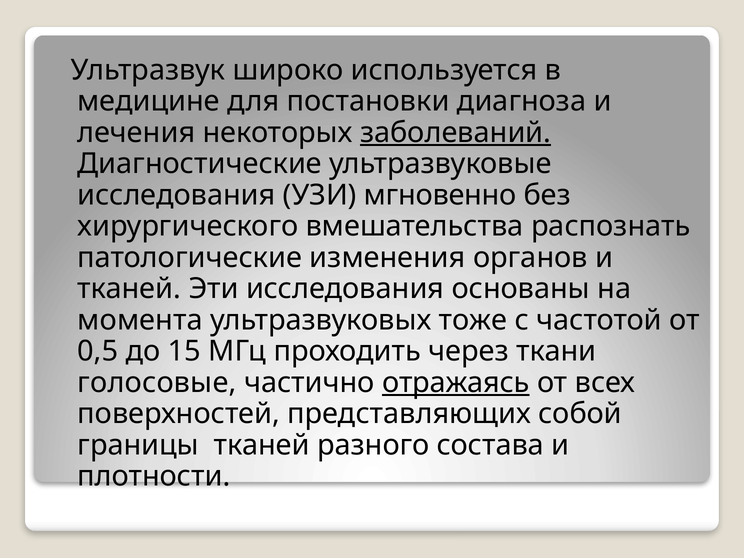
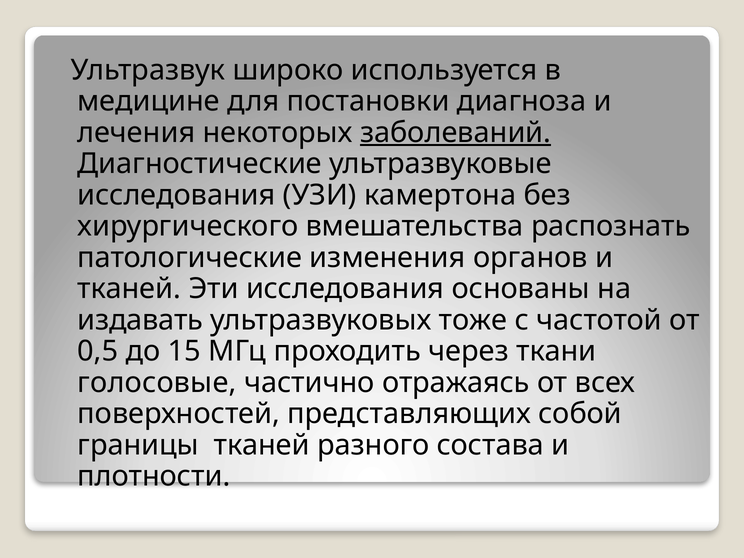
мгновенно: мгновенно -> камертона
момента: момента -> издавать
отражаясь underline: present -> none
